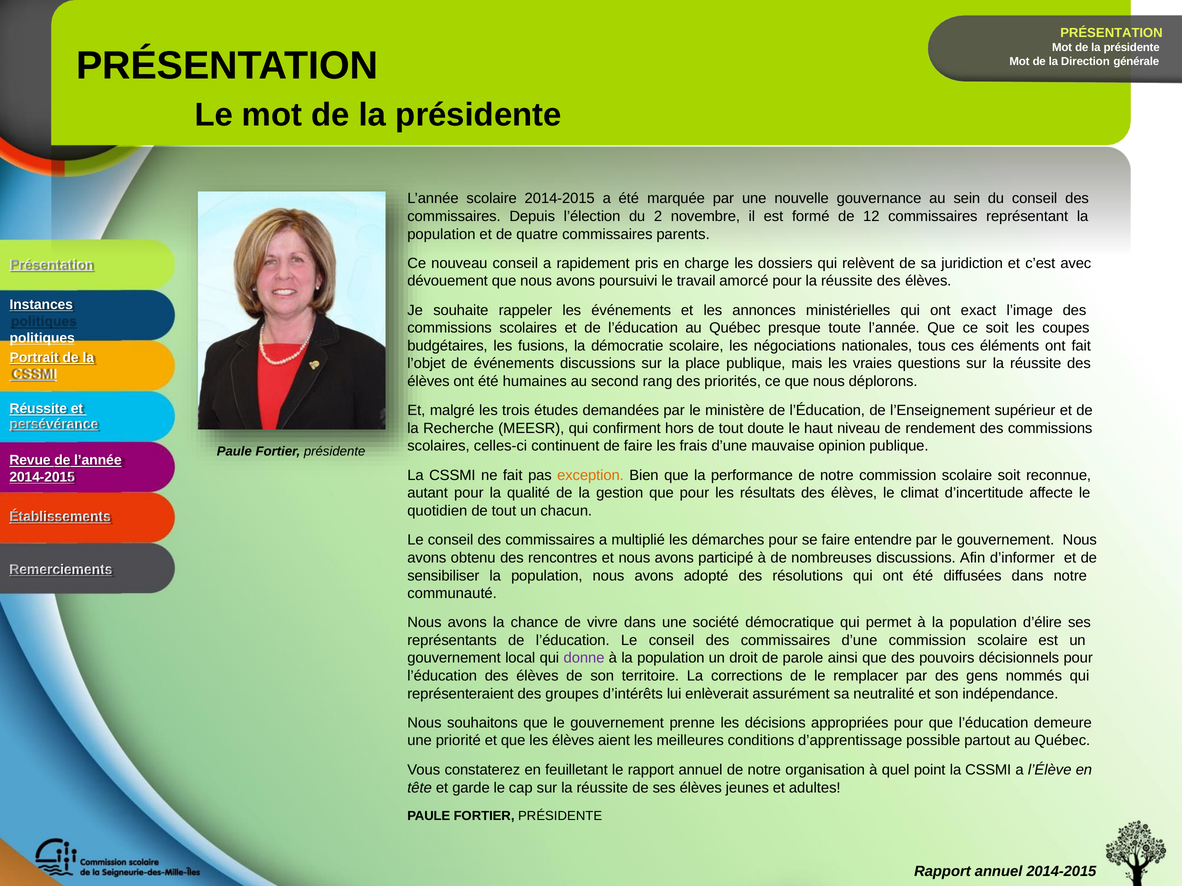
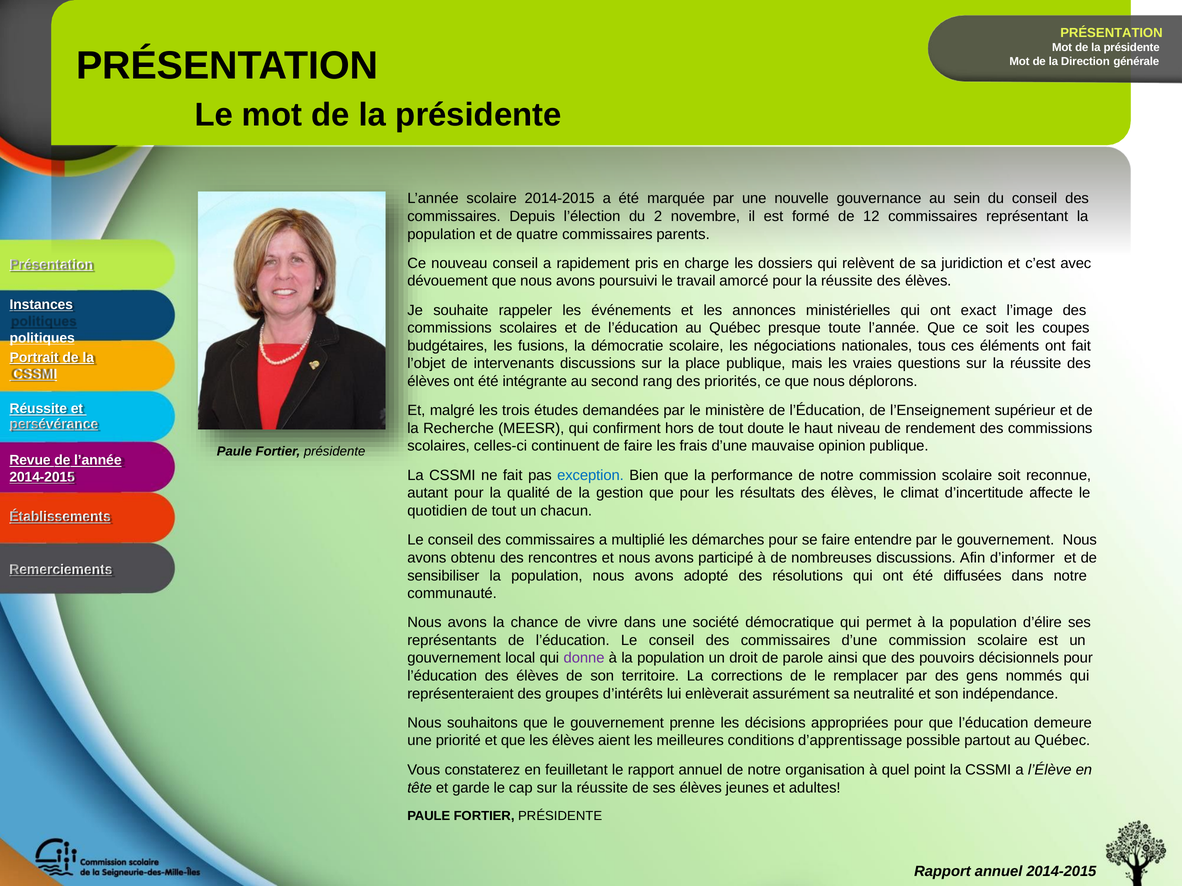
de événements: événements -> intervenants
humaines: humaines -> intégrante
exception colour: orange -> blue
